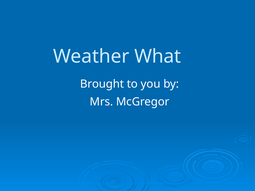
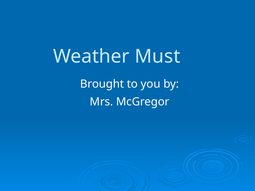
What: What -> Must
